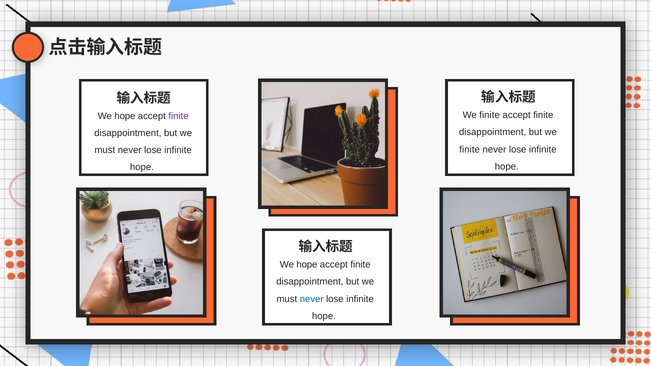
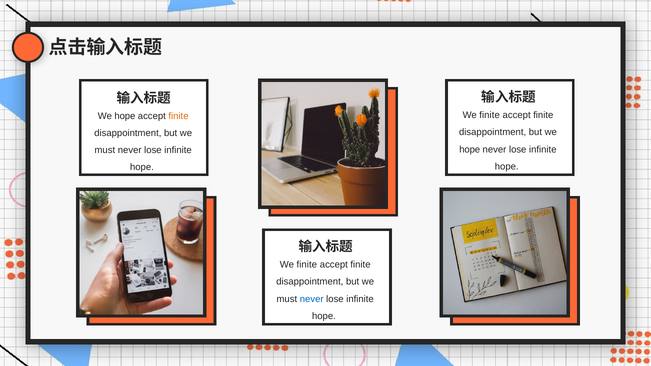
finite at (179, 116) colour: purple -> orange
finite at (470, 149): finite -> hope
hope at (307, 265): hope -> finite
